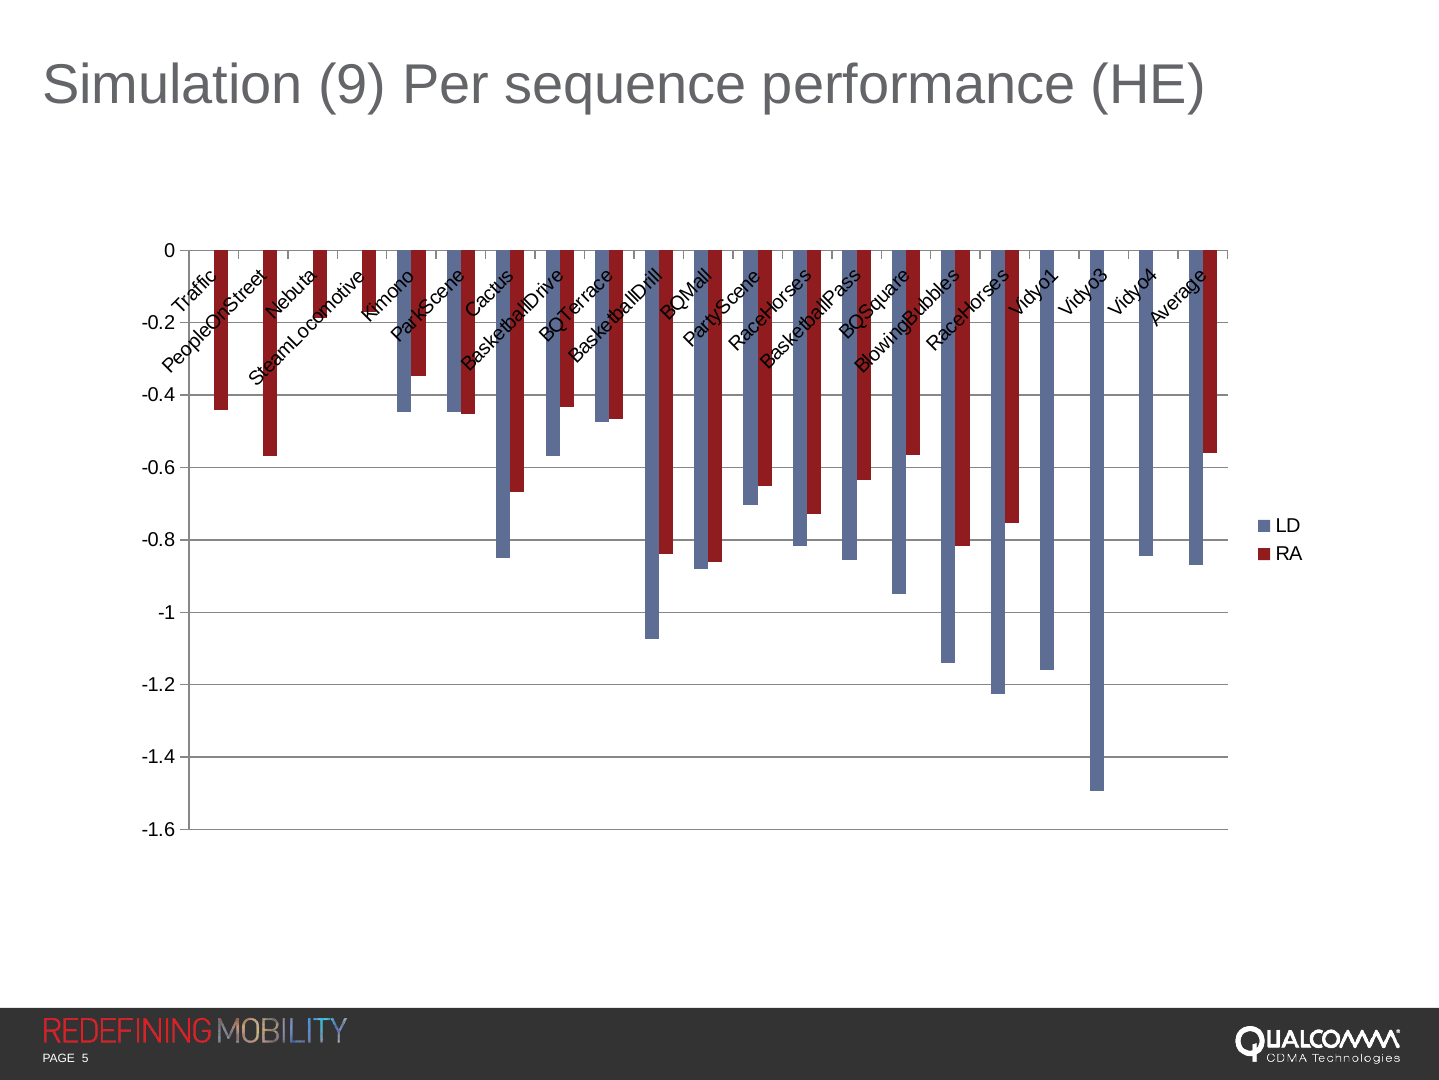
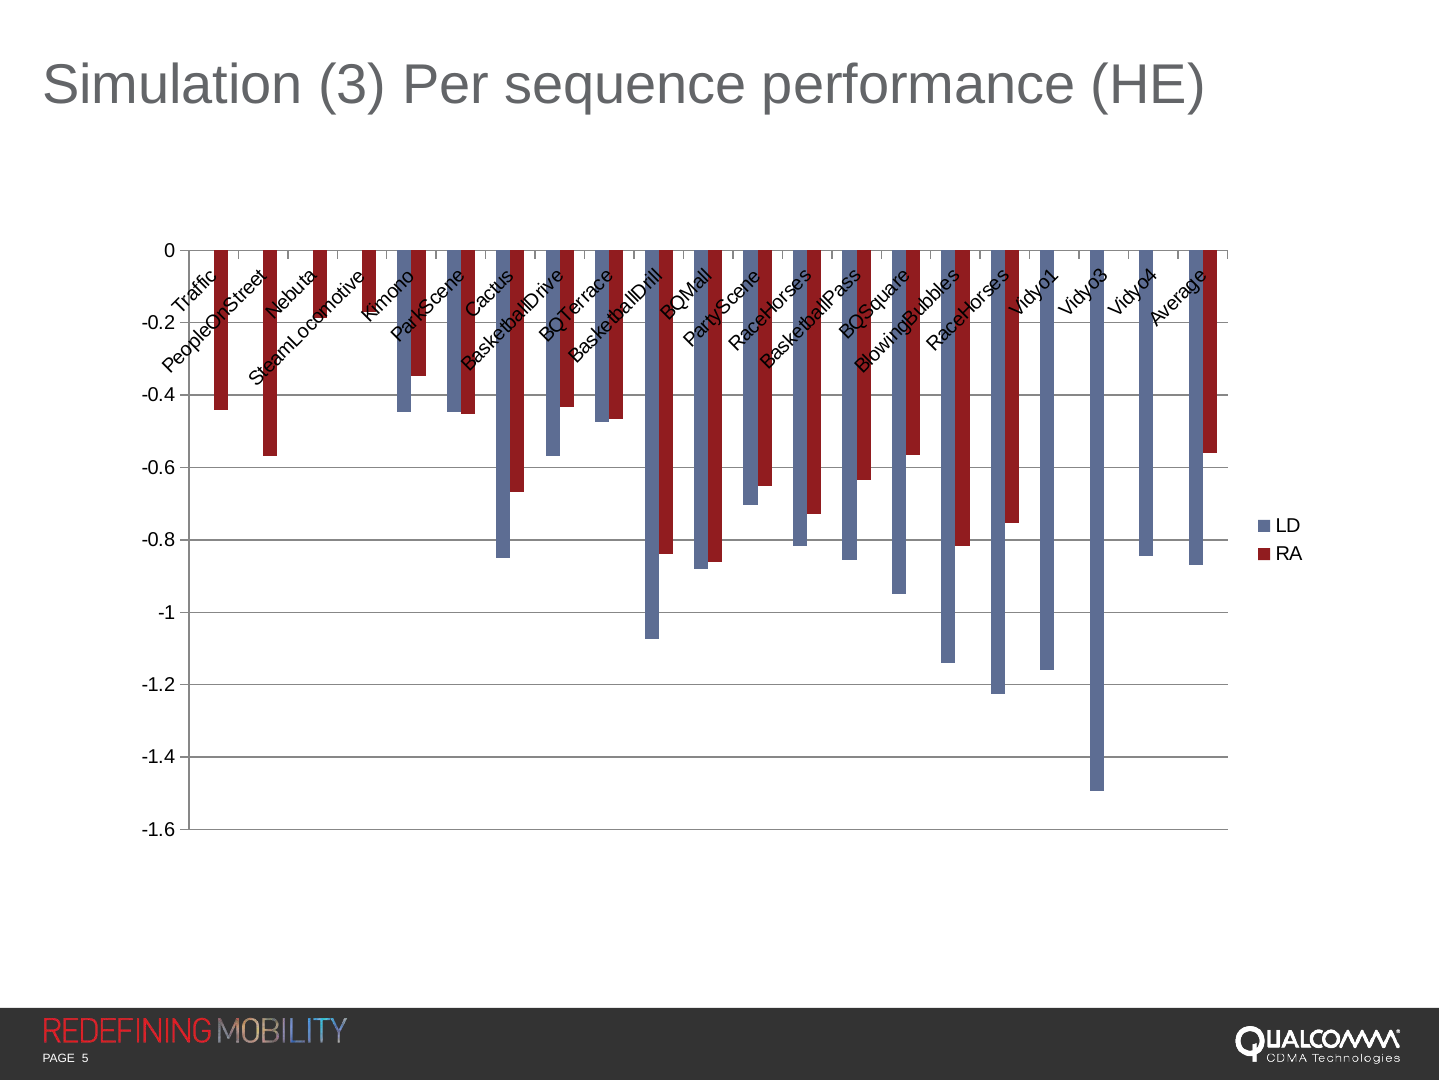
Simulation 9: 9 -> 3
